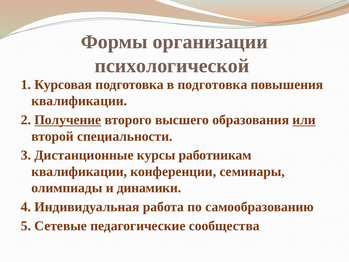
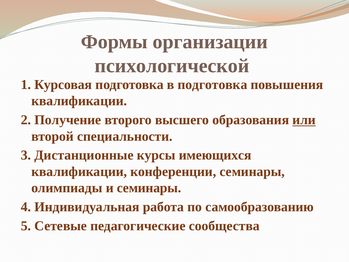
Получение underline: present -> none
работникам: работникам -> имеющихся
и динамики: динамики -> семинары
